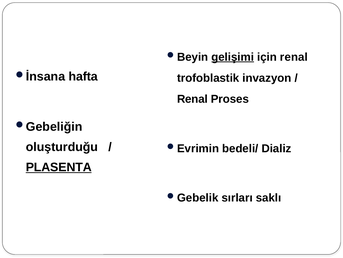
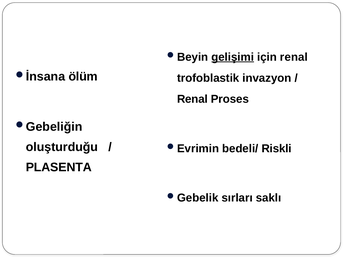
hafta: hafta -> ölüm
Dializ: Dializ -> Riskli
PLASENTA underline: present -> none
